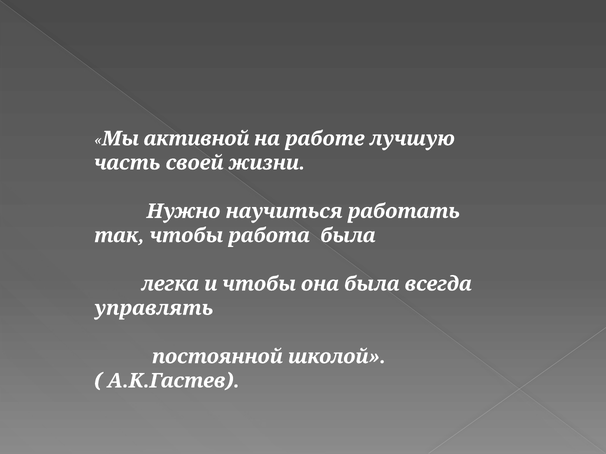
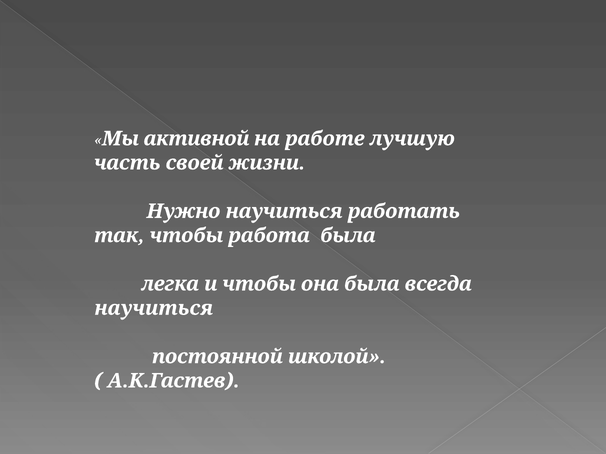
управлять at (154, 308): управлять -> научиться
